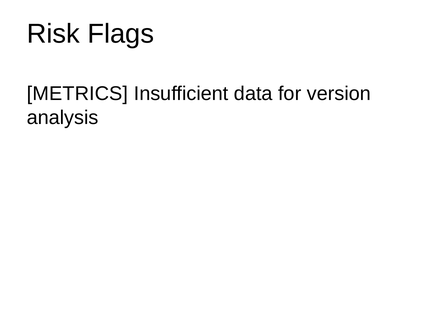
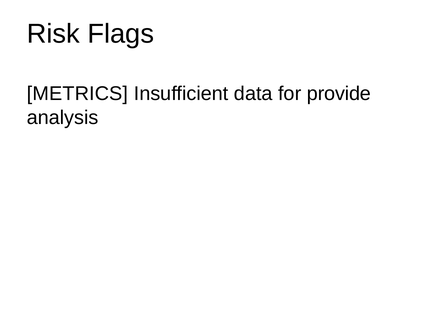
version: version -> provide
